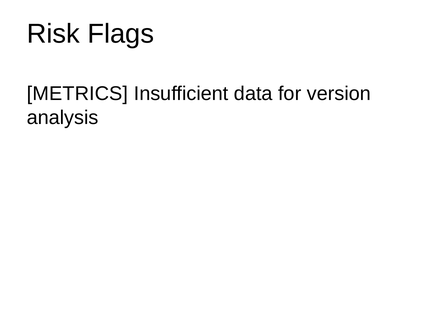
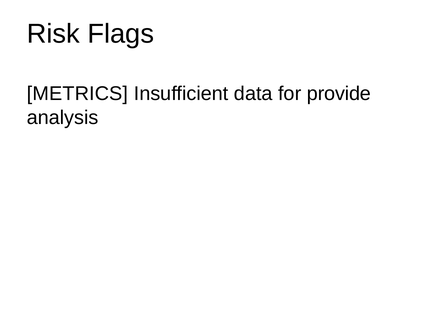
version: version -> provide
